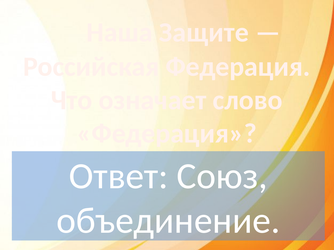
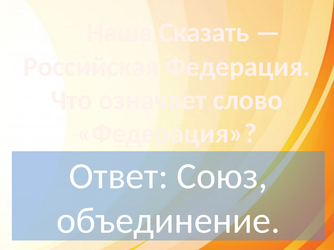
Защите: Защите -> Сказать
